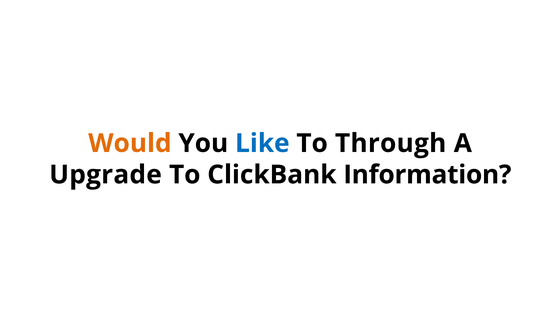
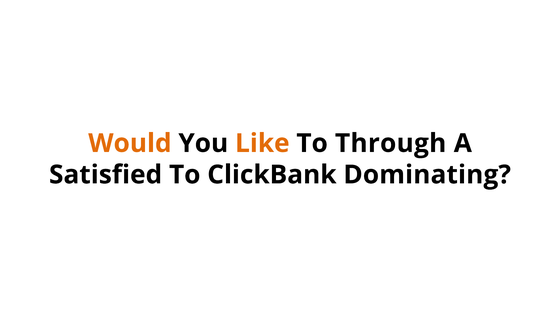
Like colour: blue -> orange
Upgrade: Upgrade -> Satisfied
Information: Information -> Dominating
